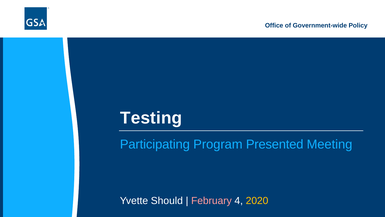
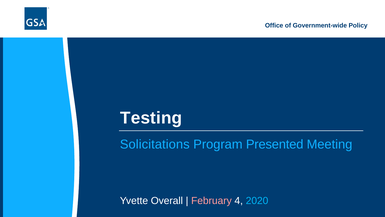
Participating: Participating -> Solicitations
Should: Should -> Overall
2020 colour: yellow -> light blue
